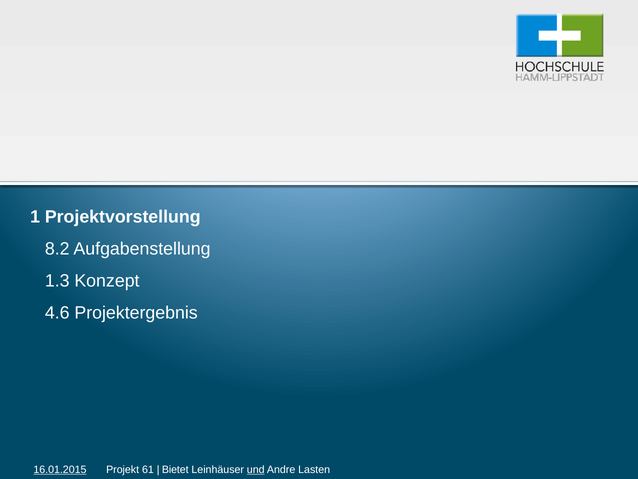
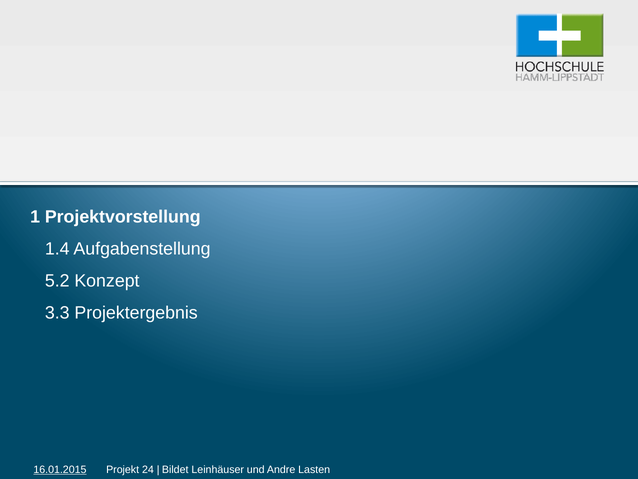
8.2: 8.2 -> 1.4
1.3: 1.3 -> 5.2
4.6: 4.6 -> 3.3
61: 61 -> 24
Bietet: Bietet -> Bildet
und underline: present -> none
